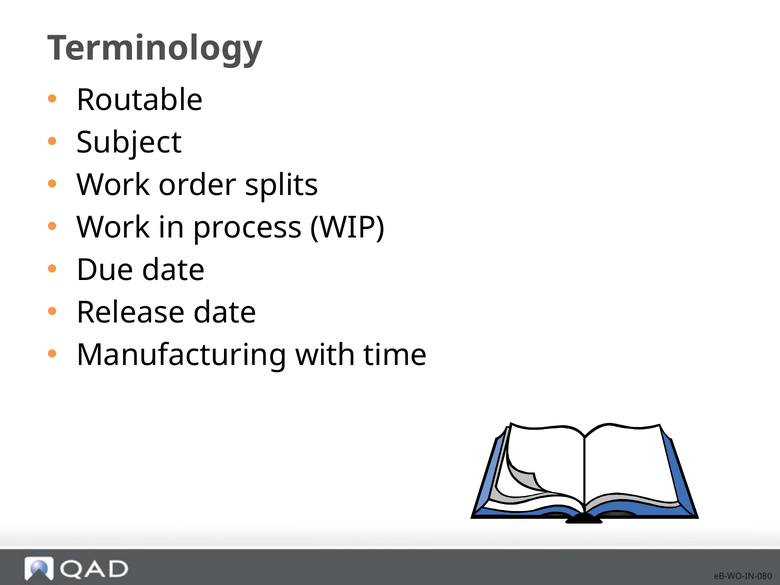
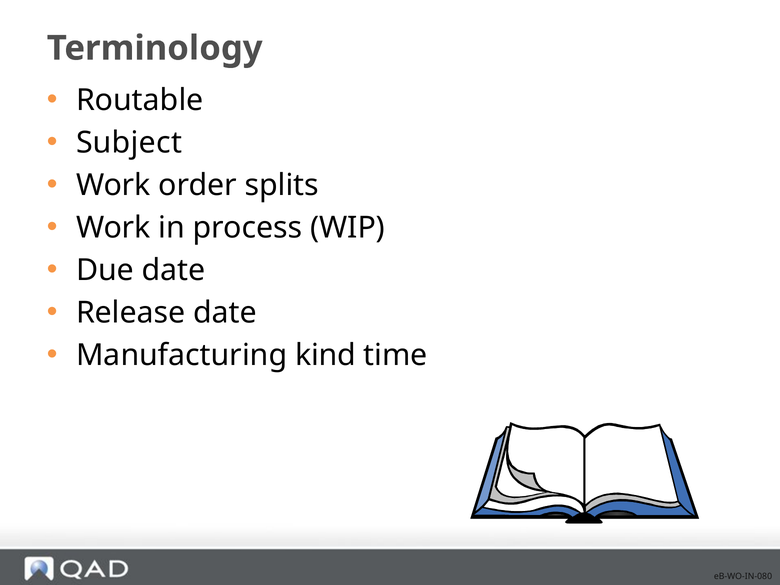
with: with -> kind
